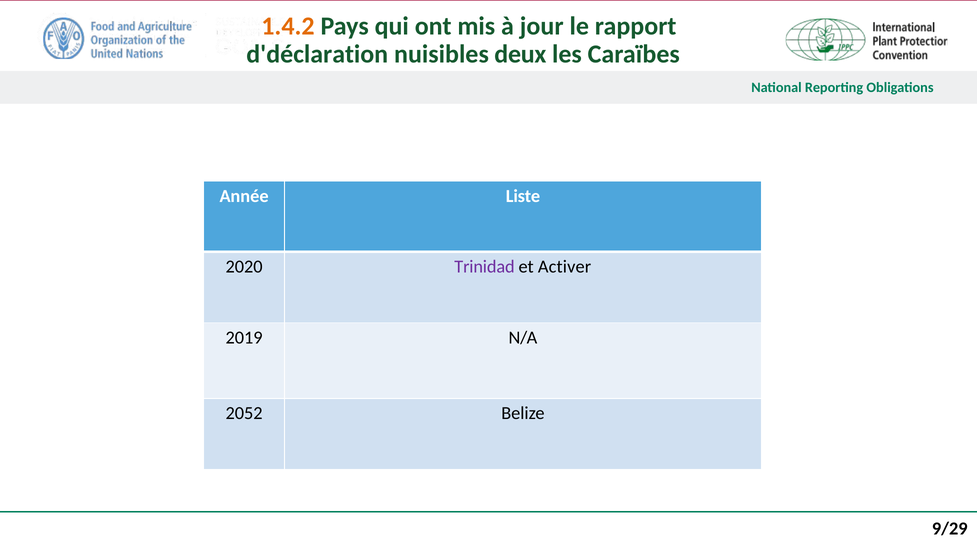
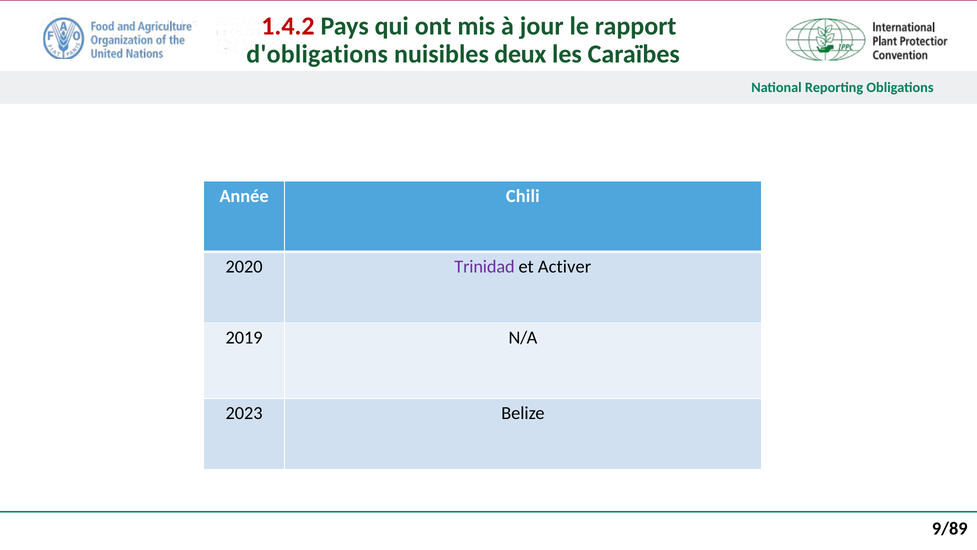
1.4.2 colour: orange -> red
d'déclaration: d'déclaration -> d'obligations
Liste: Liste -> Chili
2052: 2052 -> 2023
9/29: 9/29 -> 9/89
